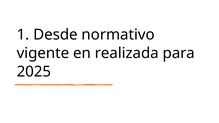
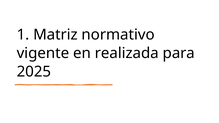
Desde: Desde -> Matriz
